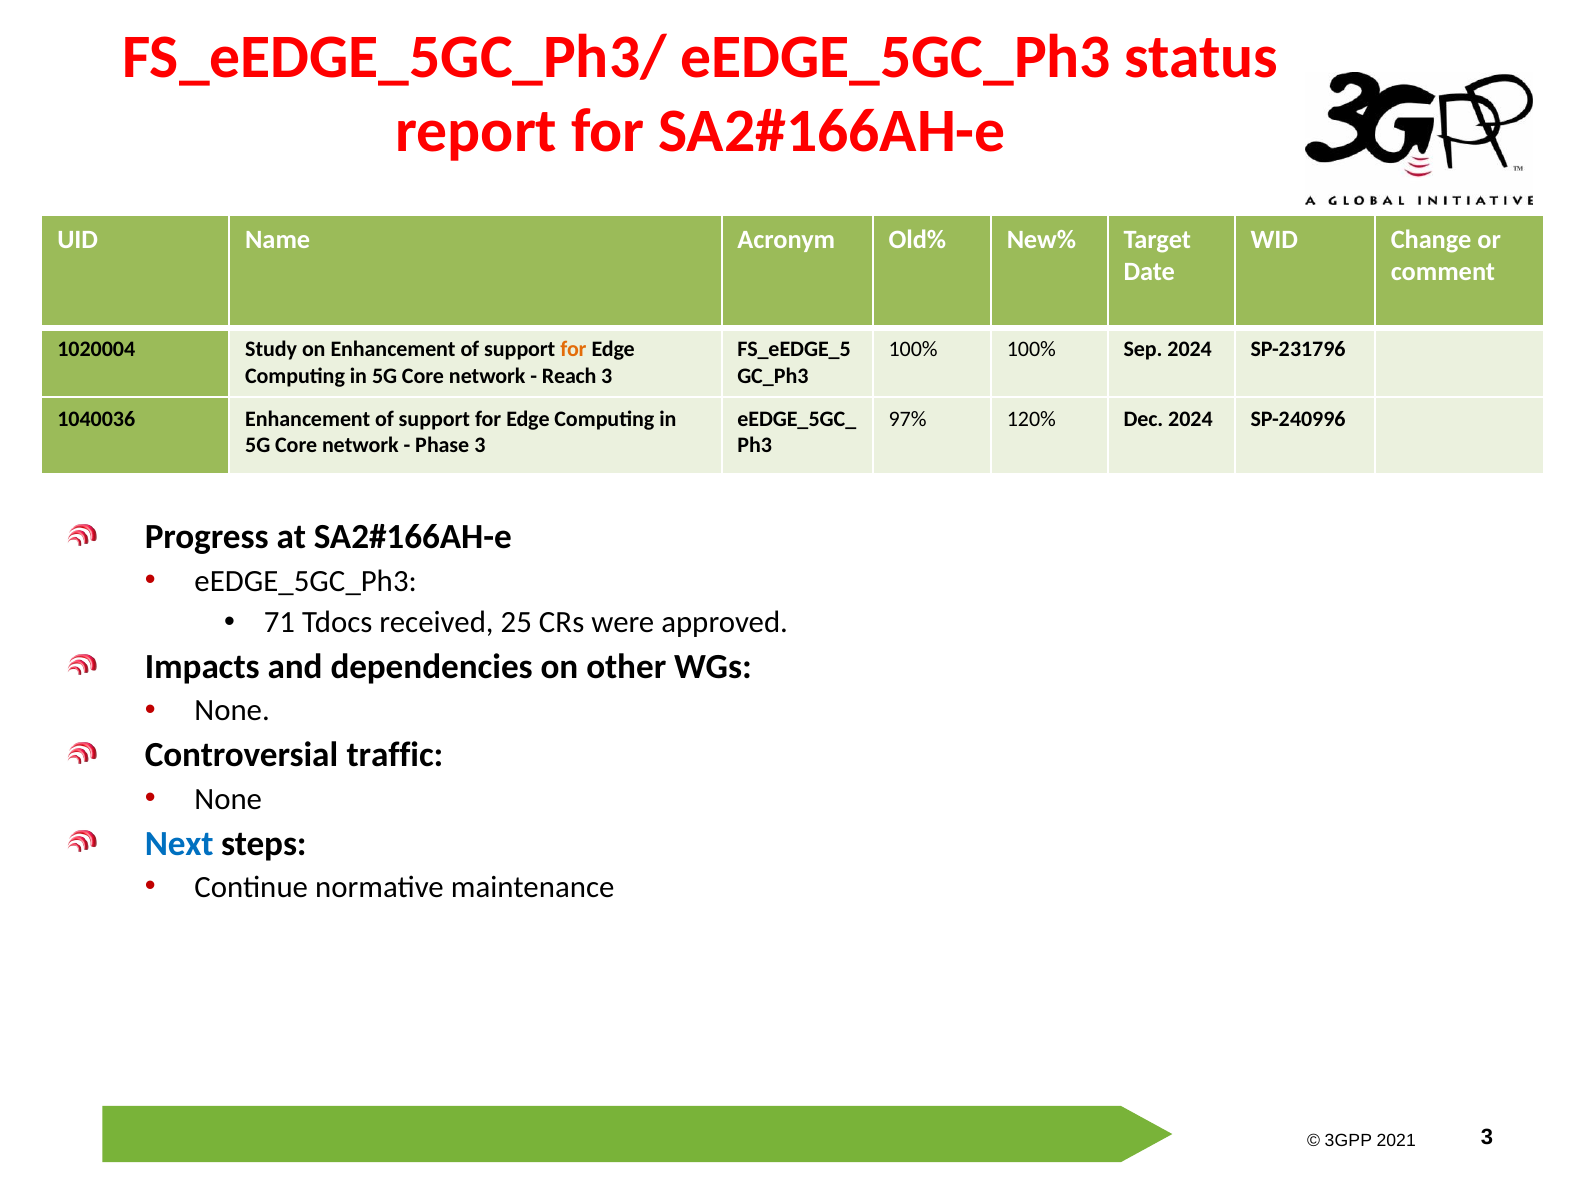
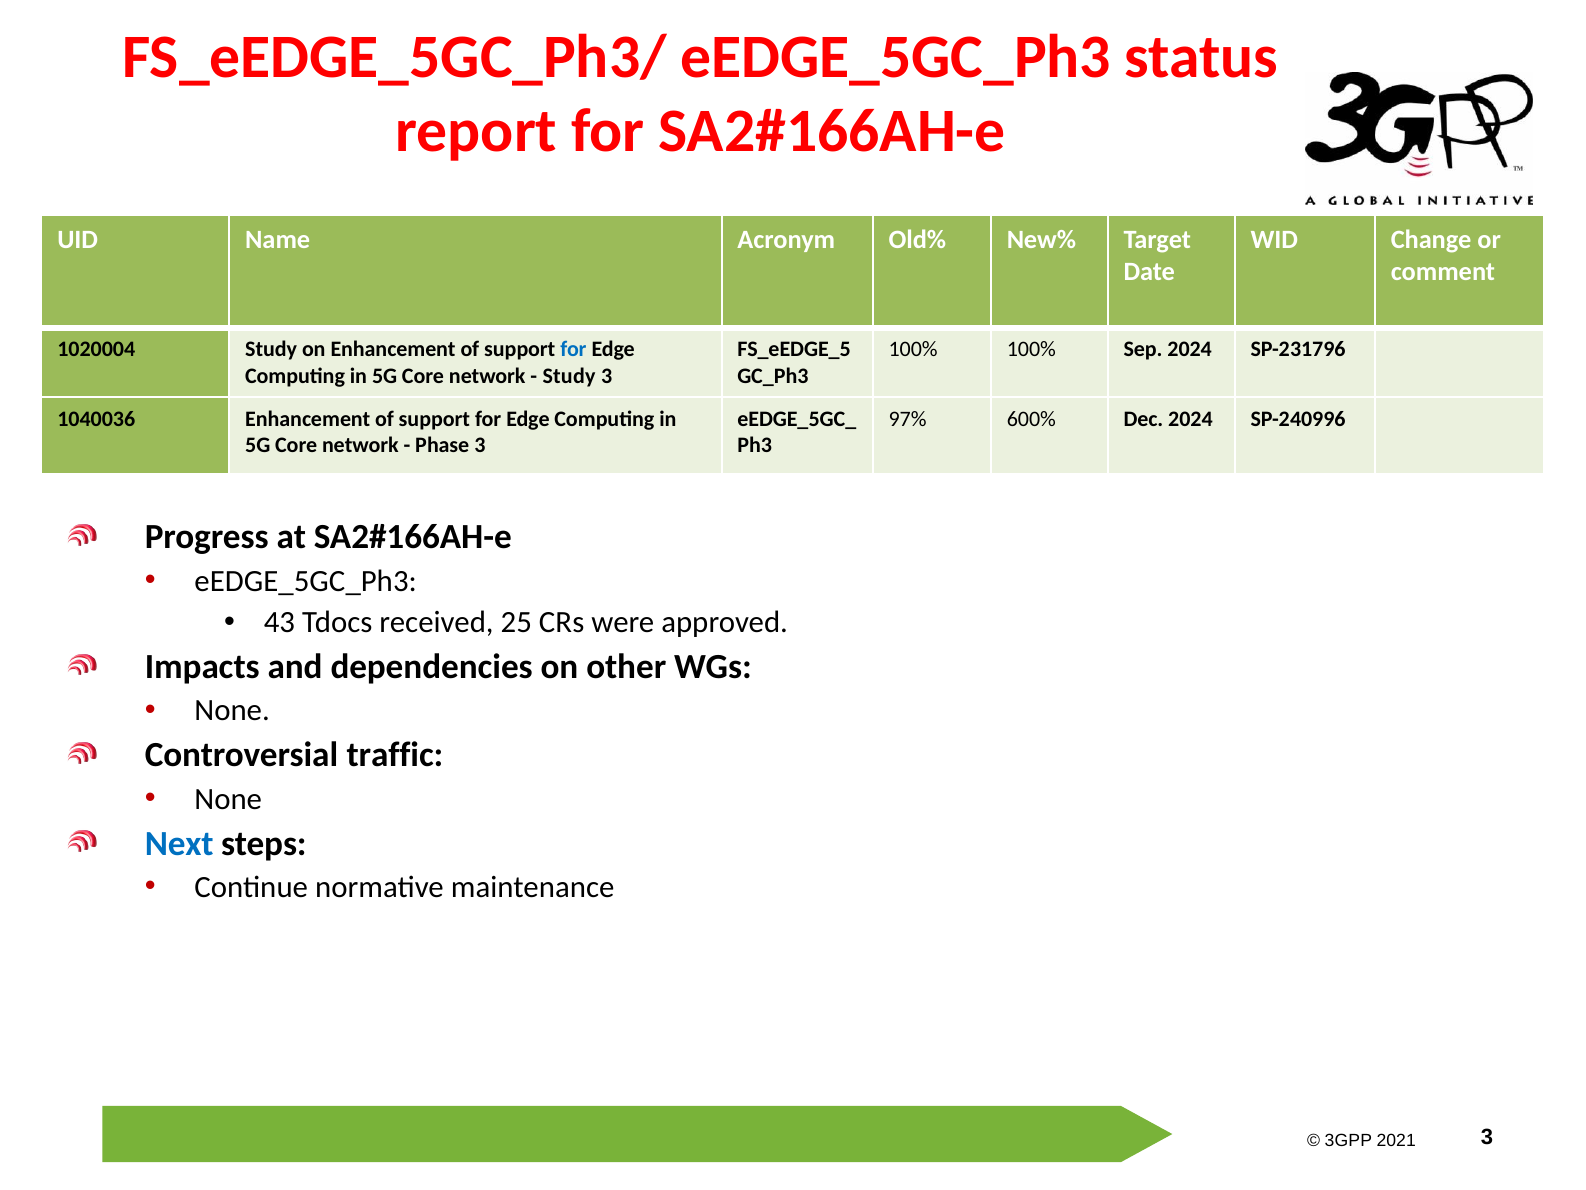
for at (573, 349) colour: orange -> blue
Reach at (569, 376): Reach -> Study
120%: 120% -> 600%
71: 71 -> 43
